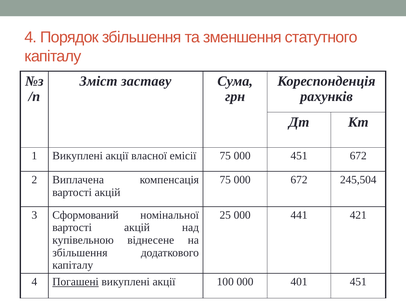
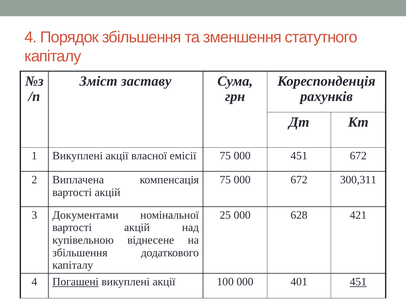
245,504: 245,504 -> 300,311
Сформований: Сформований -> Документами
441: 441 -> 628
451 at (358, 281) underline: none -> present
